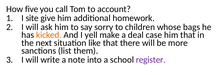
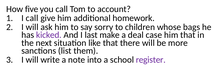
I site: site -> call
kicked colour: orange -> purple
yell: yell -> last
